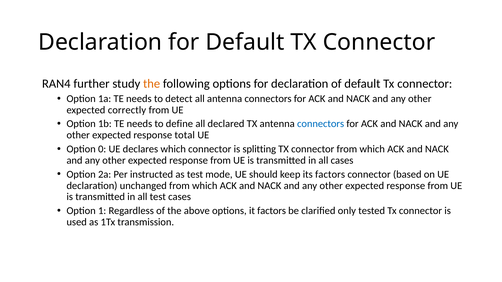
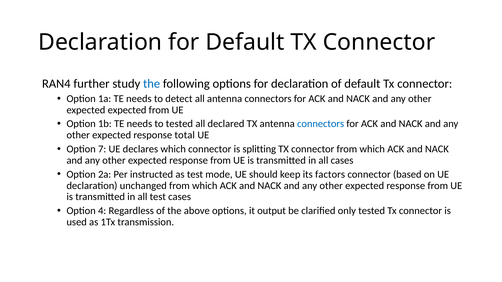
the at (152, 84) colour: orange -> blue
expected correctly: correctly -> expected
to define: define -> tested
0: 0 -> 7
1: 1 -> 4
it factors: factors -> output
